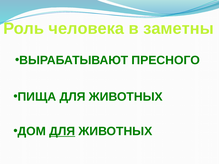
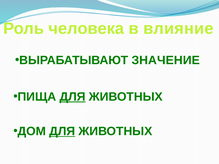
заметны: заметны -> влияние
ПРЕСНОГО: ПРЕСНОГО -> ЗНАЧЕНИЕ
ДЛЯ at (73, 97) underline: none -> present
